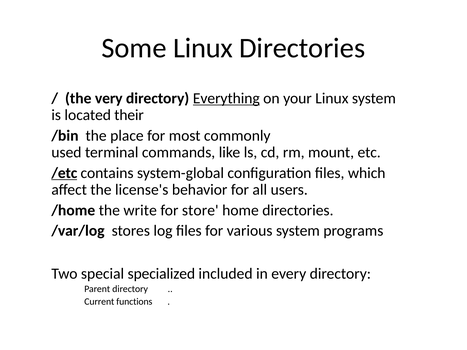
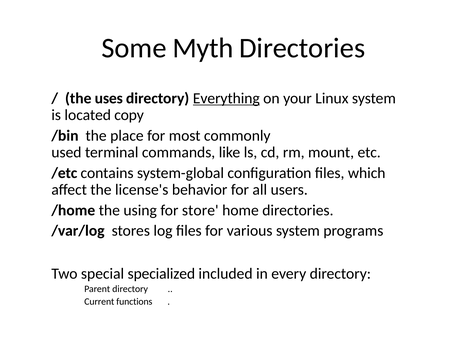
Some Linux: Linux -> Myth
very: very -> uses
their: their -> copy
/etc underline: present -> none
write: write -> using
